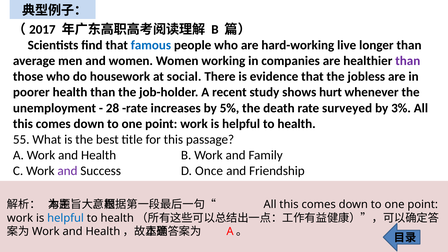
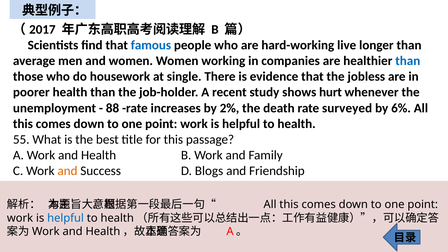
than at (408, 61) colour: purple -> blue
social: social -> single
28: 28 -> 88
5%: 5% -> 2%
3%: 3% -> 6%
and at (67, 171) colour: purple -> orange
Once: Once -> Blogs
